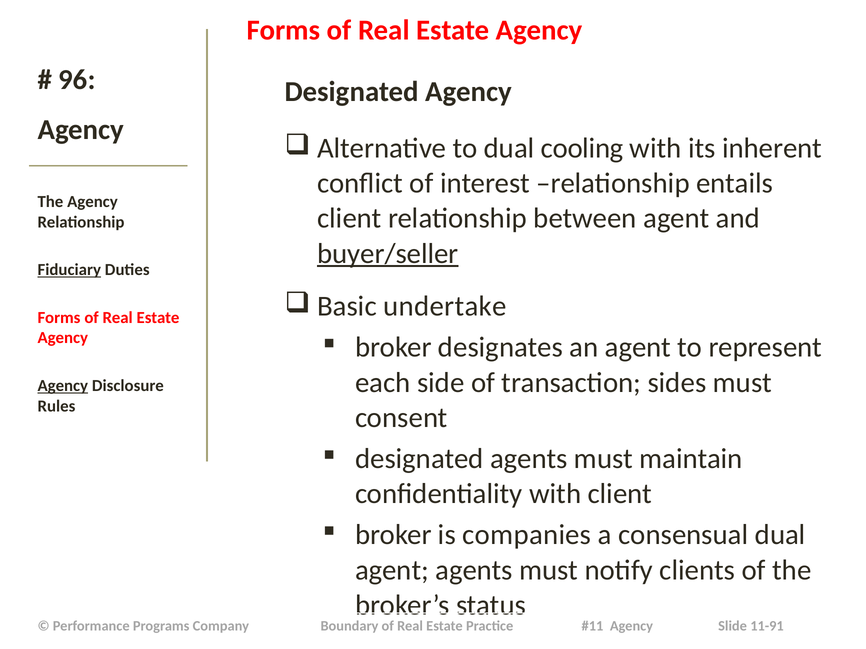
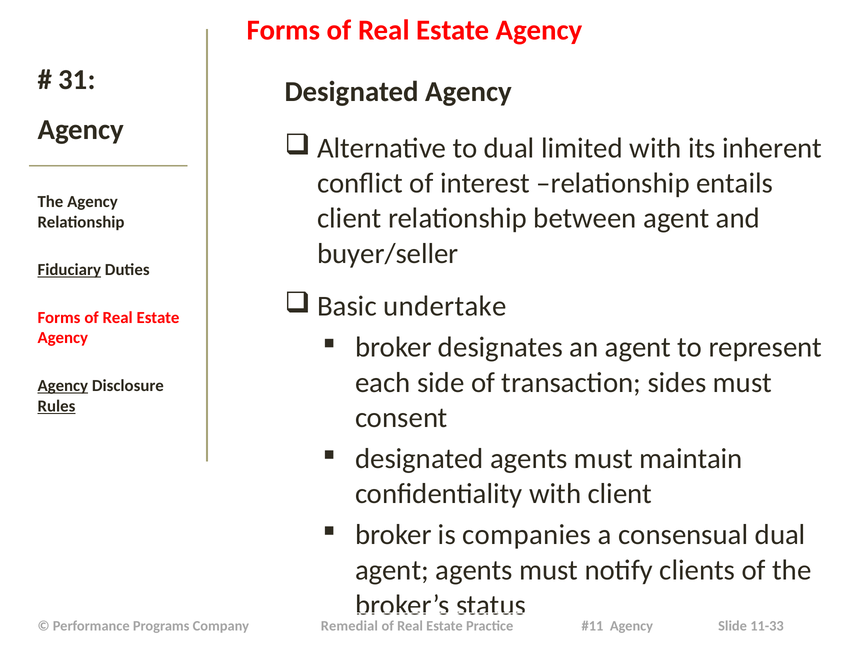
96: 96 -> 31
cooling: cooling -> limited
buyer/seller underline: present -> none
Rules underline: none -> present
Boundary: Boundary -> Remedial
11-91: 11-91 -> 11-33
